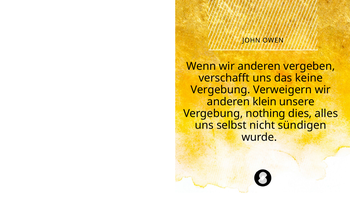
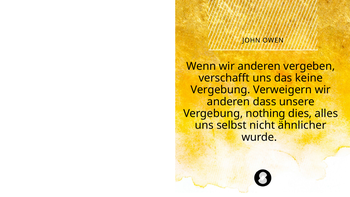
klein: klein -> dass
sündigen: sündigen -> ähnlicher
